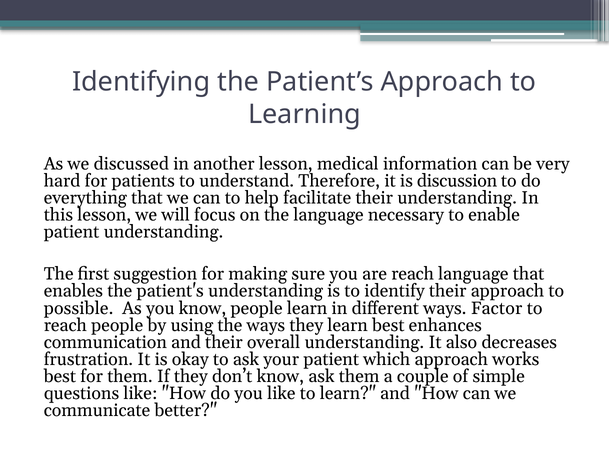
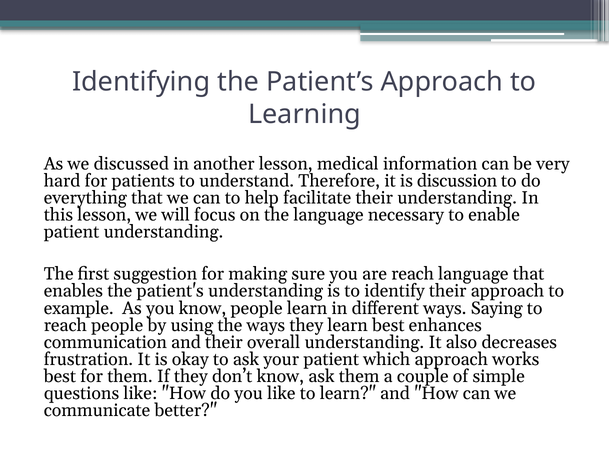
possible: possible -> example
Factor: Factor -> Saying
